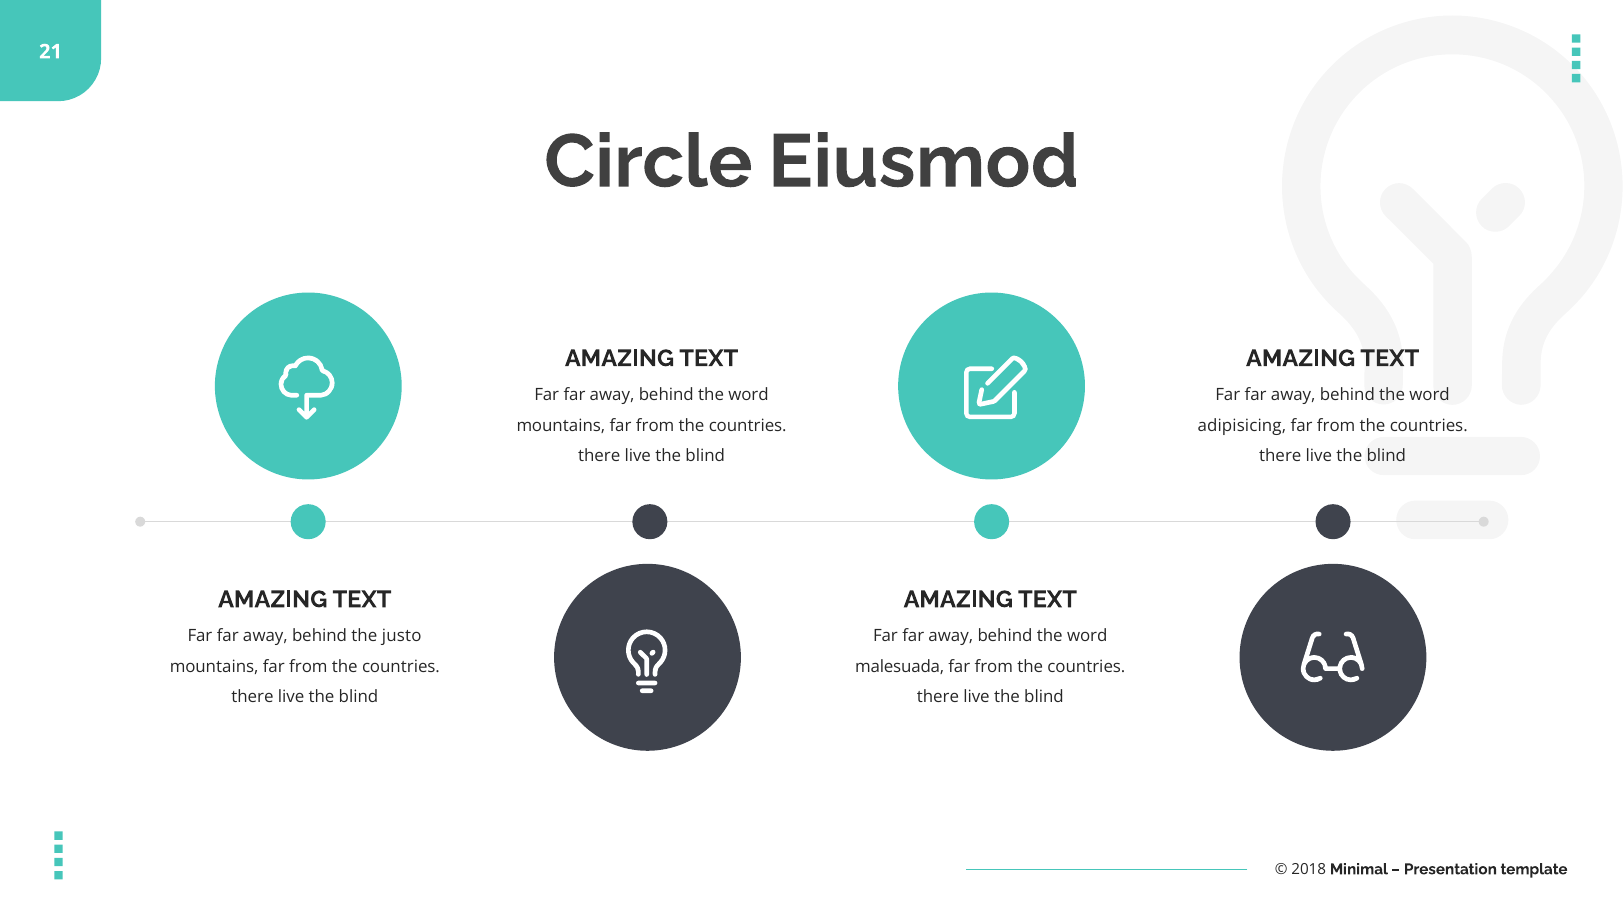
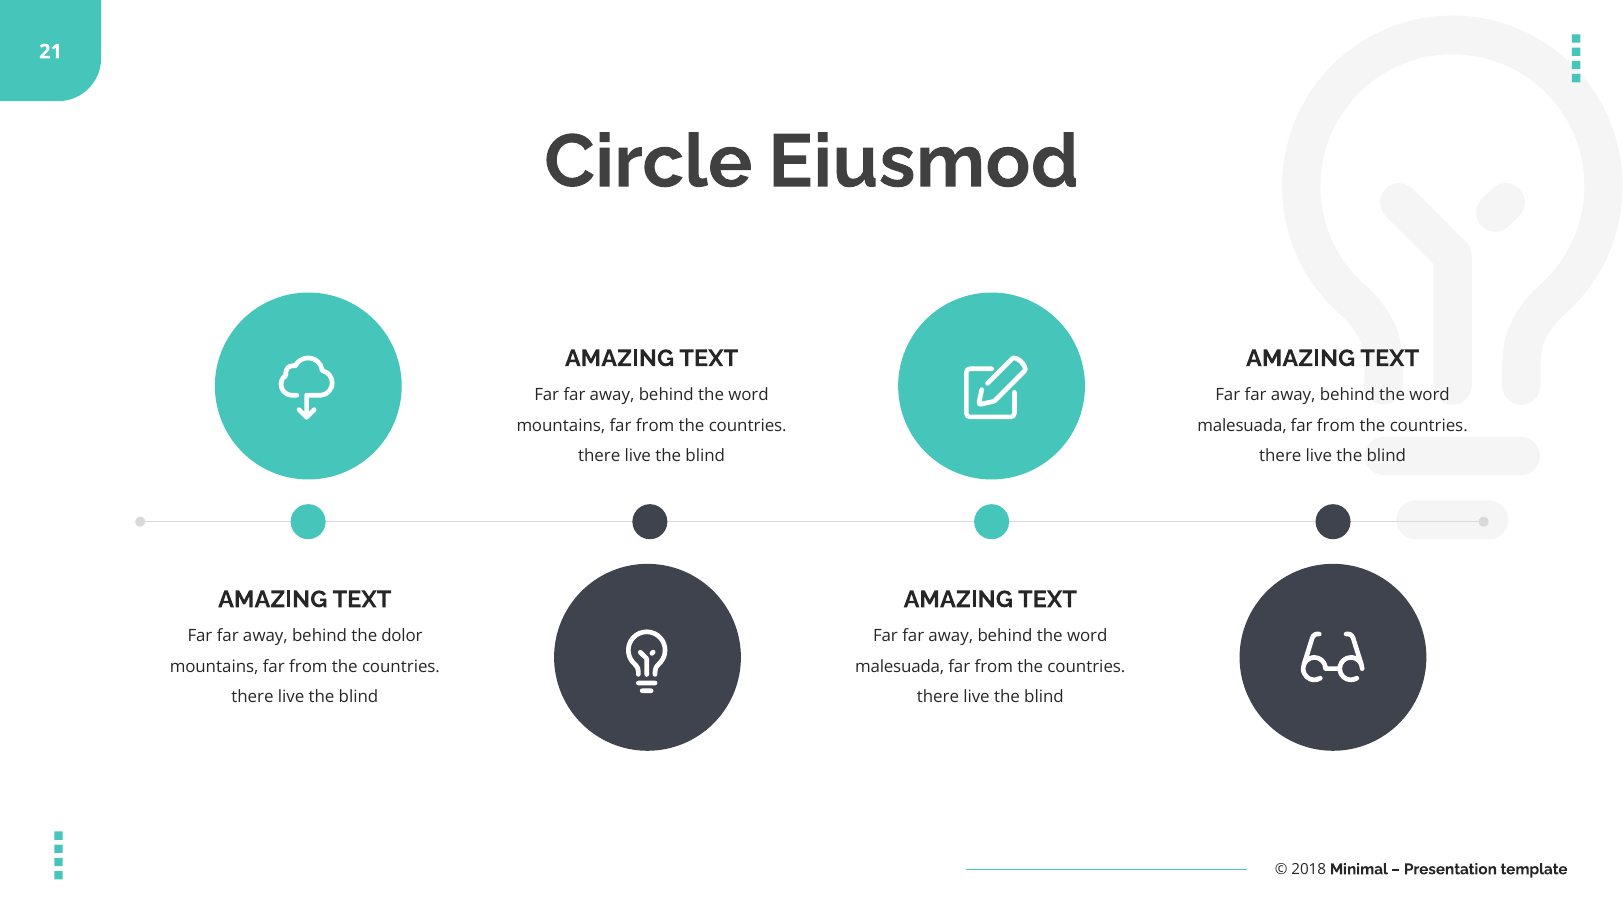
adipisicing at (1242, 425): adipisicing -> malesuada
justo: justo -> dolor
